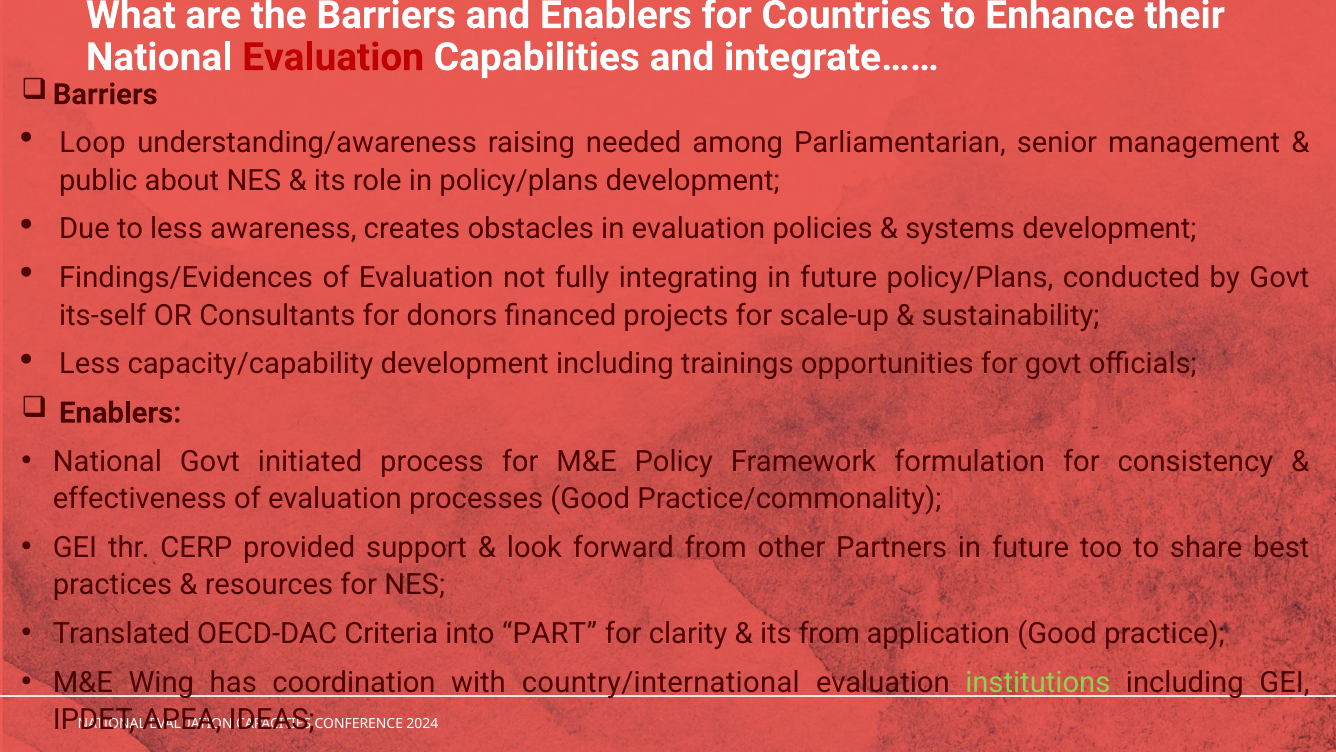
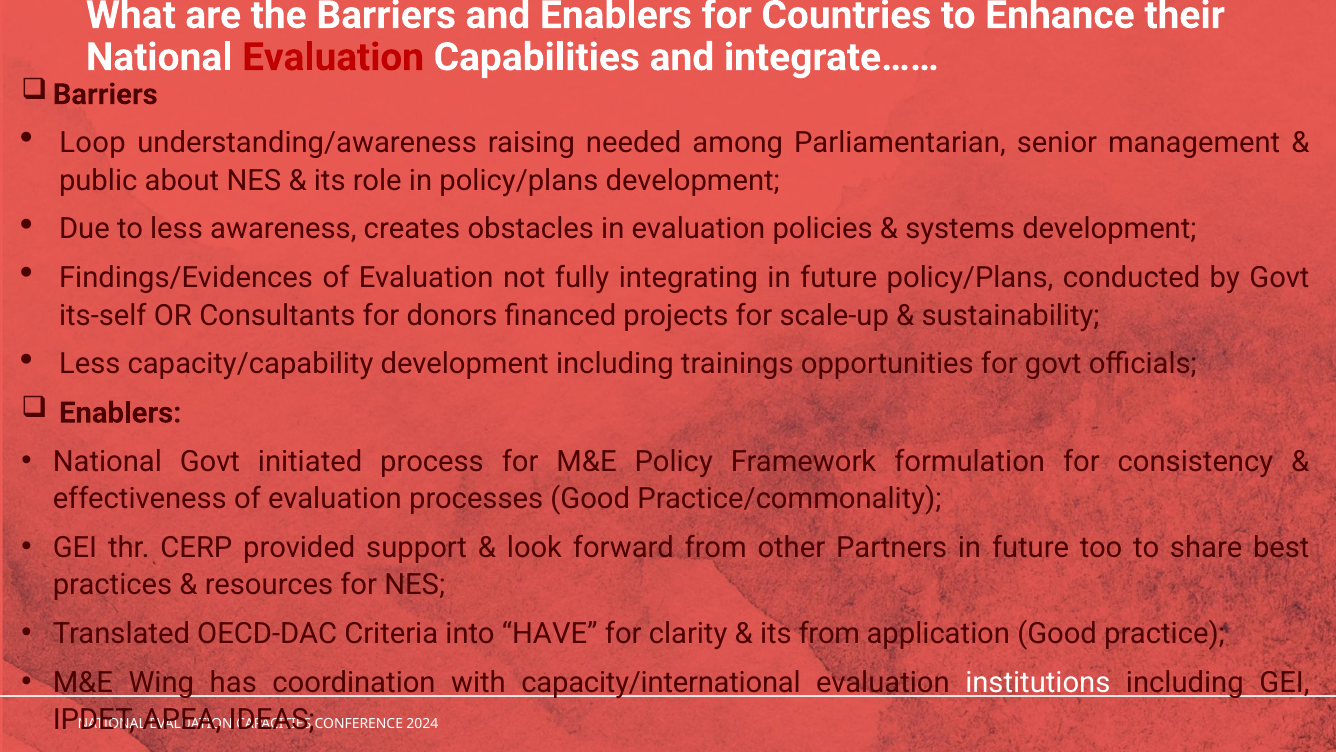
PART: PART -> HAVE
country/international: country/international -> capacity/international
institutions colour: light green -> white
